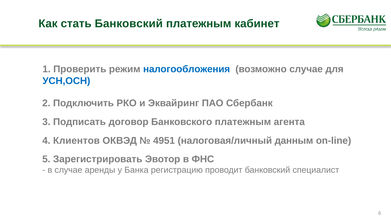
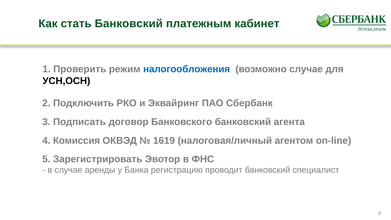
УСН,ОСН colour: blue -> black
Банковского платежным: платежным -> банковский
Клиентов: Клиентов -> Комиссия
4951: 4951 -> 1619
данным: данным -> агентом
